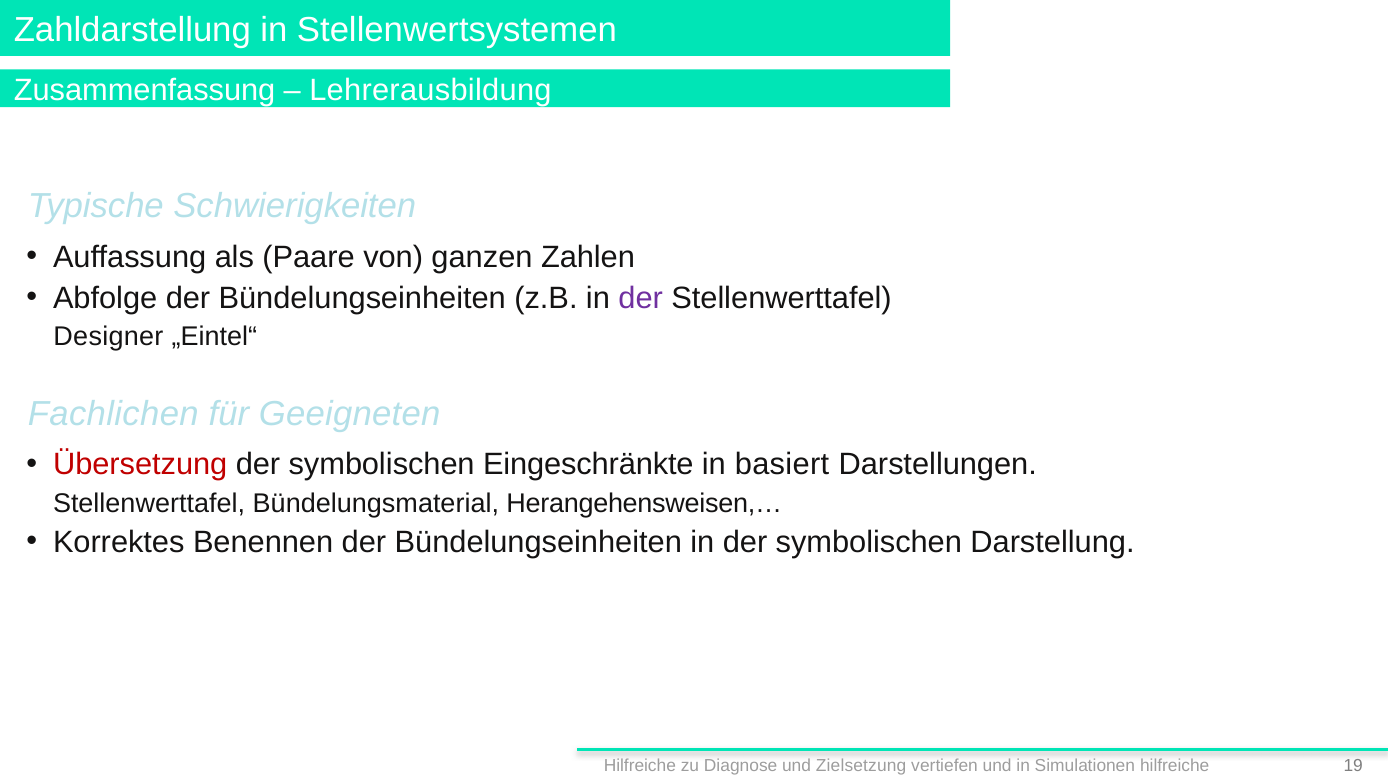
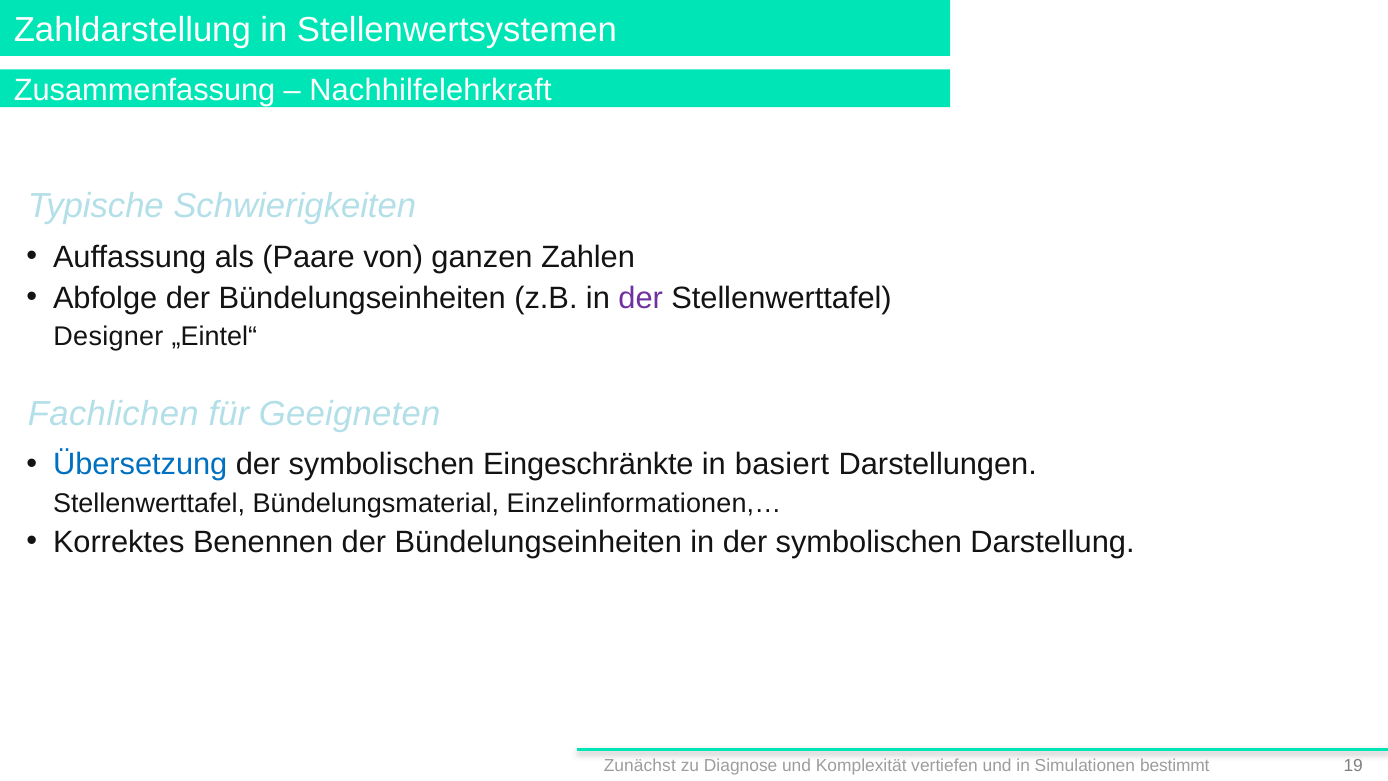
Lehrerausbildung: Lehrerausbildung -> Nachhilfelehrkraft
Übersetzung colour: red -> blue
Herangehensweisen,…: Herangehensweisen,… -> Einzelinformationen,…
Hilfreiche at (640, 766): Hilfreiche -> Zunächst
Zielsetzung: Zielsetzung -> Komplexität
Simulationen hilfreiche: hilfreiche -> bestimmt
